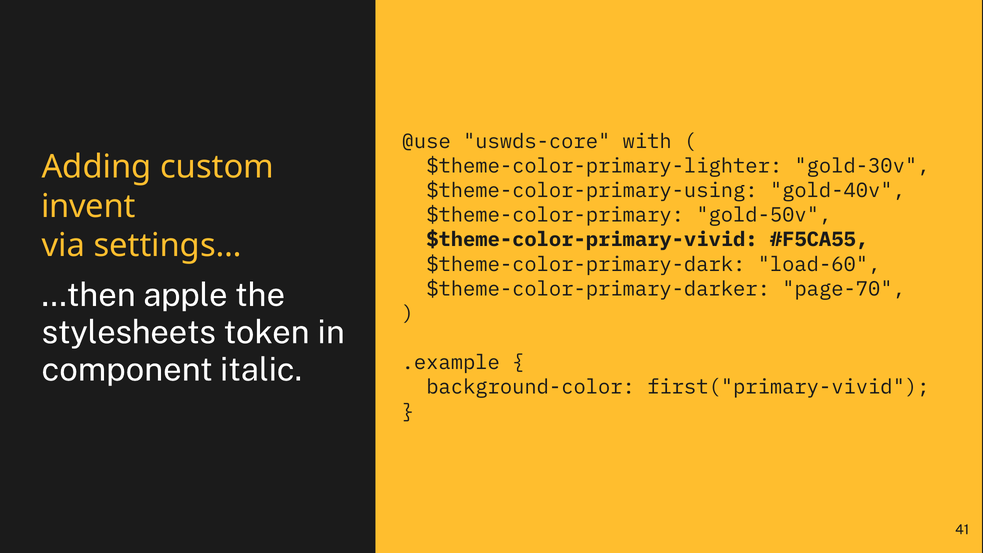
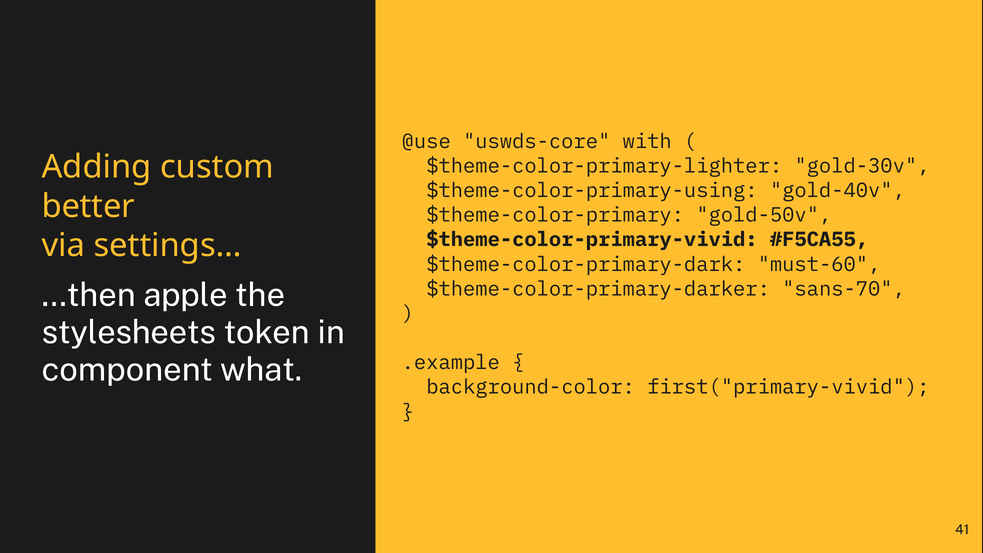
invent: invent -> better
load-60: load-60 -> must-60
page-70: page-70 -> sans-70
italic: italic -> what
